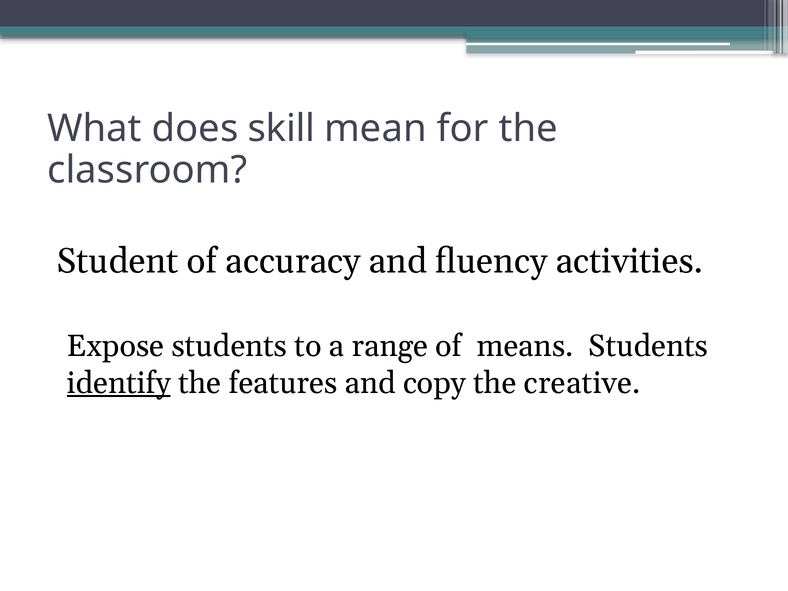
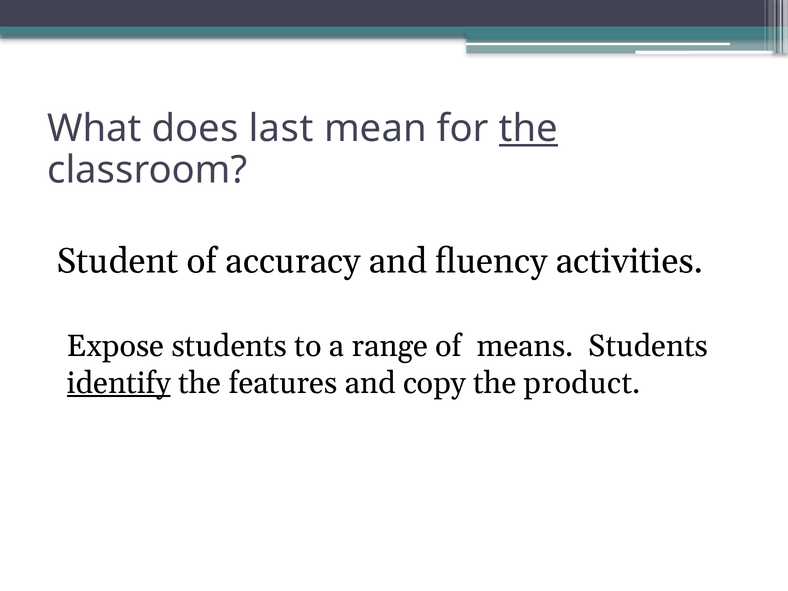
skill: skill -> last
the at (528, 129) underline: none -> present
creative: creative -> product
